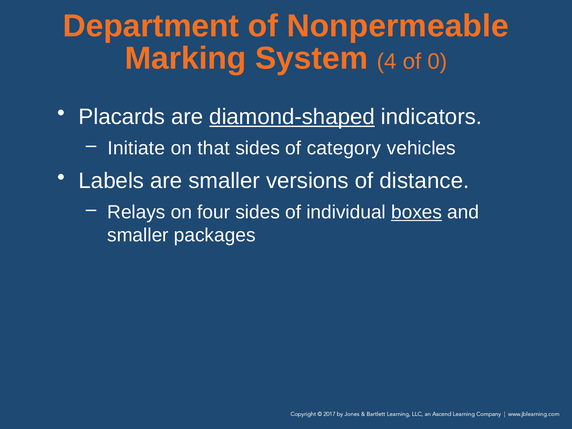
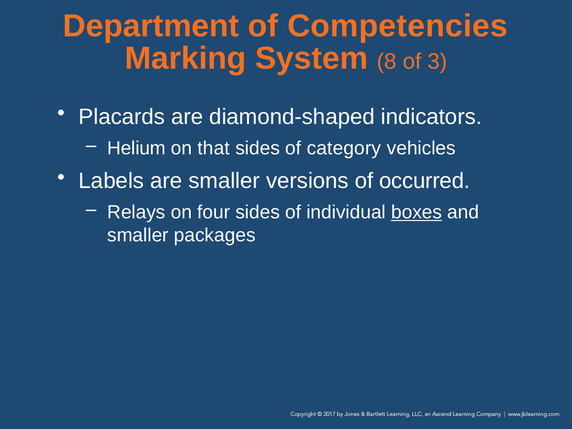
Nonpermeable: Nonpermeable -> Competencies
4: 4 -> 8
0: 0 -> 3
diamond-shaped underline: present -> none
Initiate: Initiate -> Helium
distance: distance -> occurred
